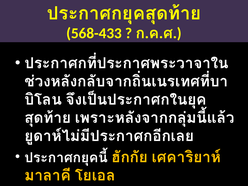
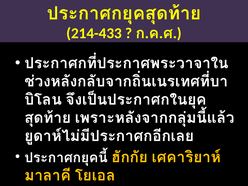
568-433: 568-433 -> 214-433
